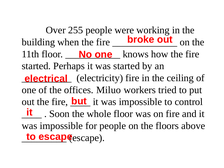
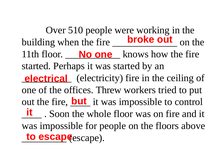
255: 255 -> 510
Miluo: Miluo -> Threw
